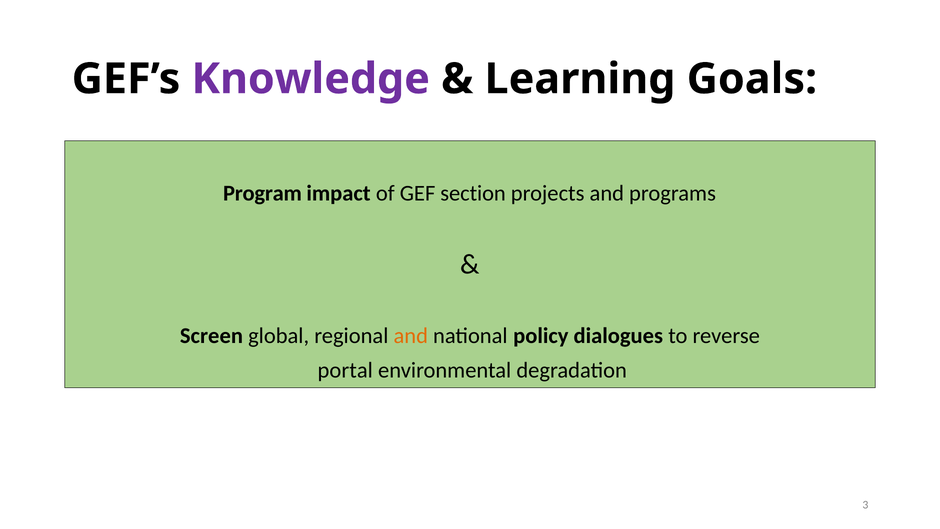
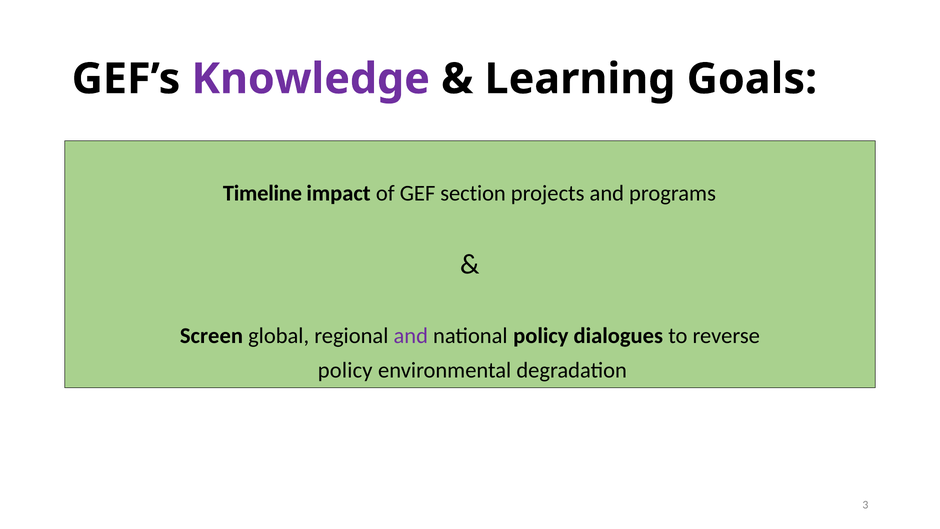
Program: Program -> Timeline
and at (411, 336) colour: orange -> purple
portal at (345, 370): portal -> policy
